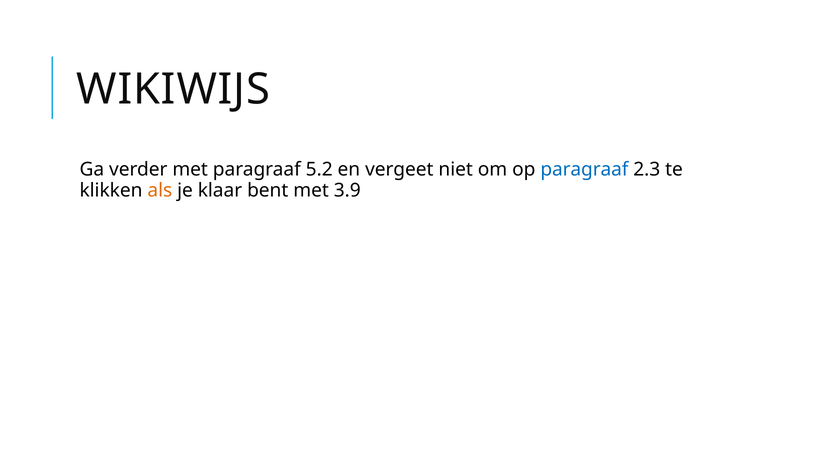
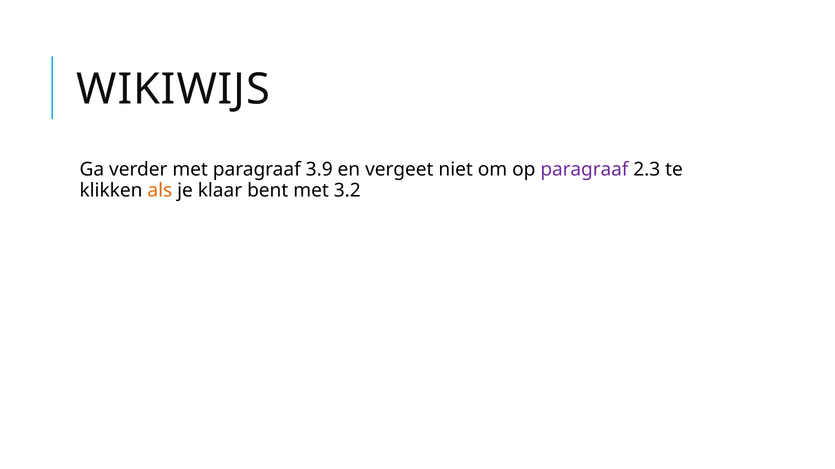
5.2: 5.2 -> 3.9
paragraaf at (584, 170) colour: blue -> purple
3.9: 3.9 -> 3.2
